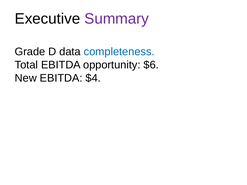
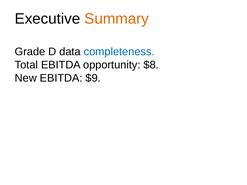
Summary colour: purple -> orange
$6: $6 -> $8
$4: $4 -> $9
